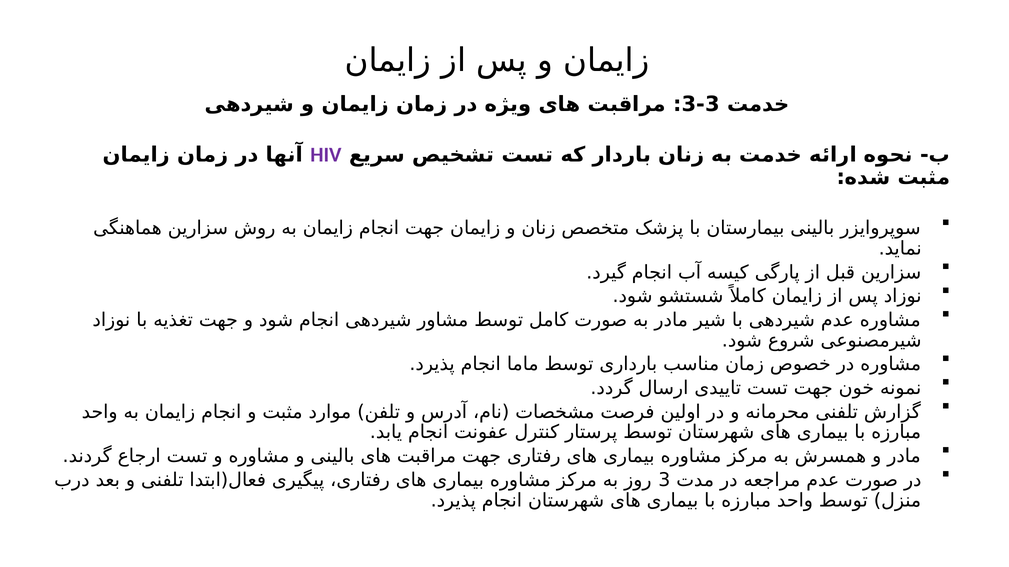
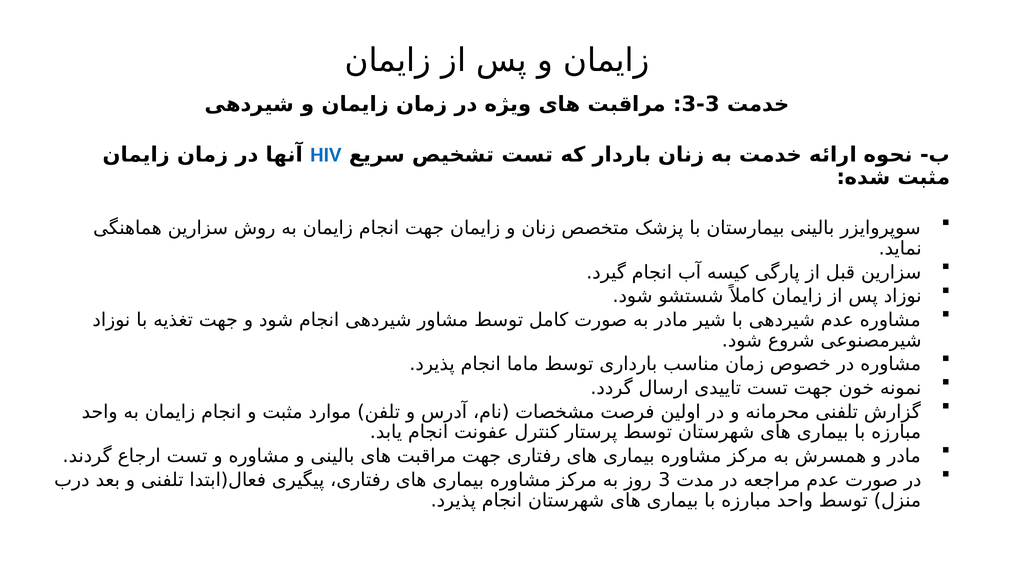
HIV colour: purple -> blue
